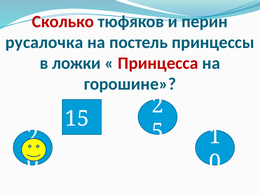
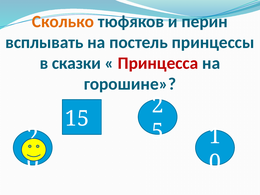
Сколько colour: red -> orange
русалочка: русалочка -> всплывать
ложки: ложки -> сказки
